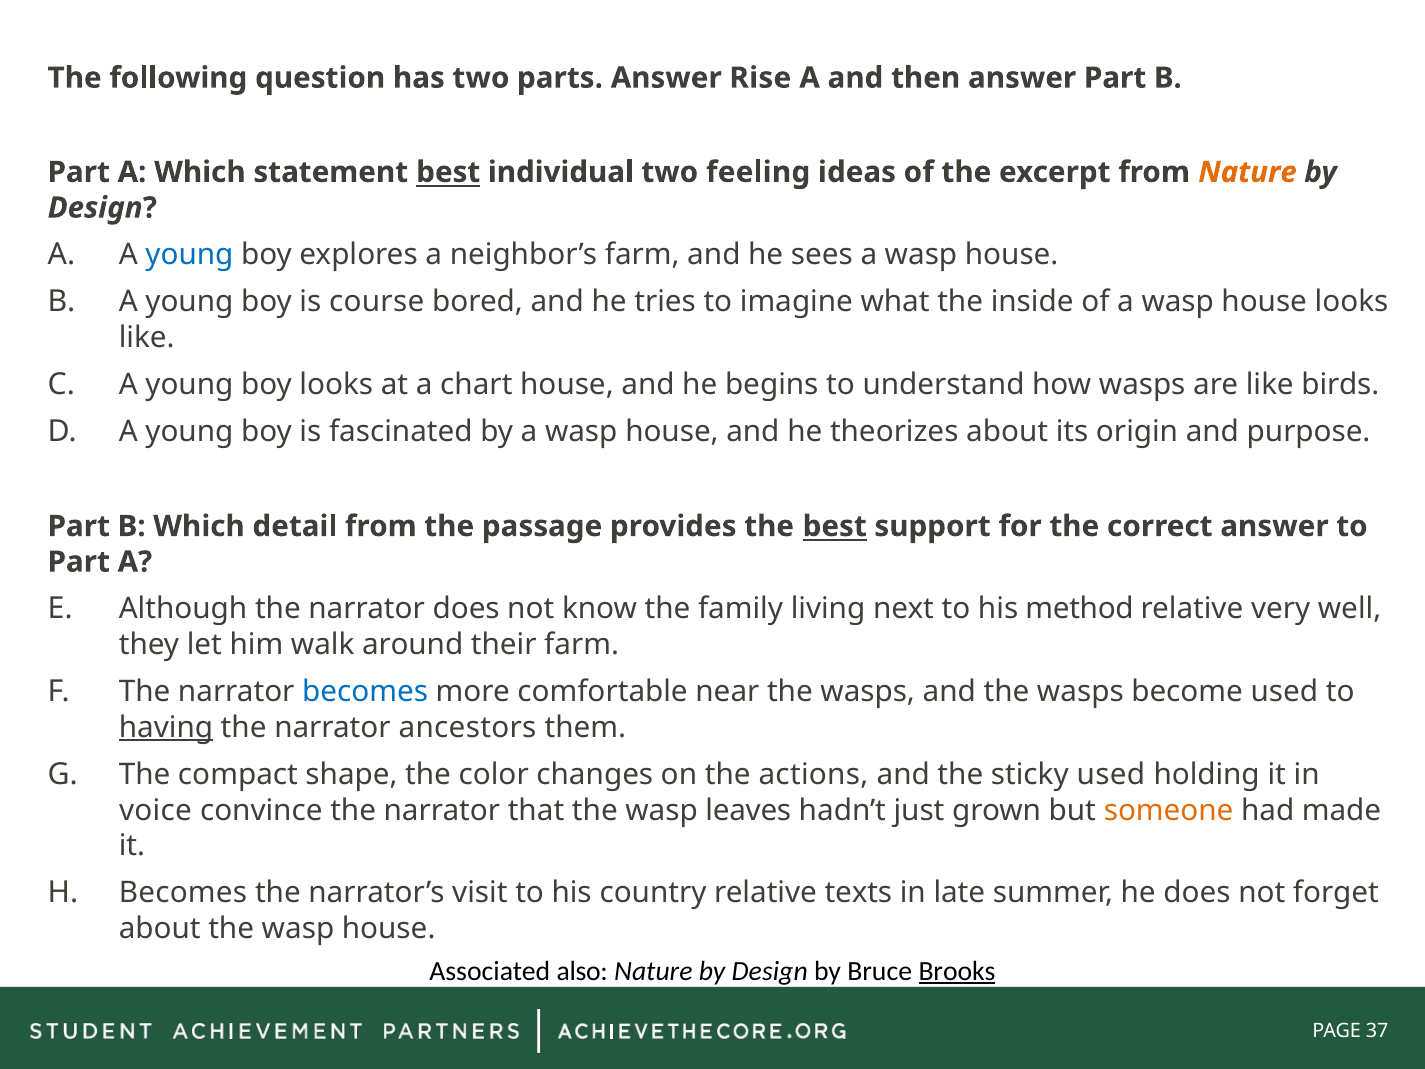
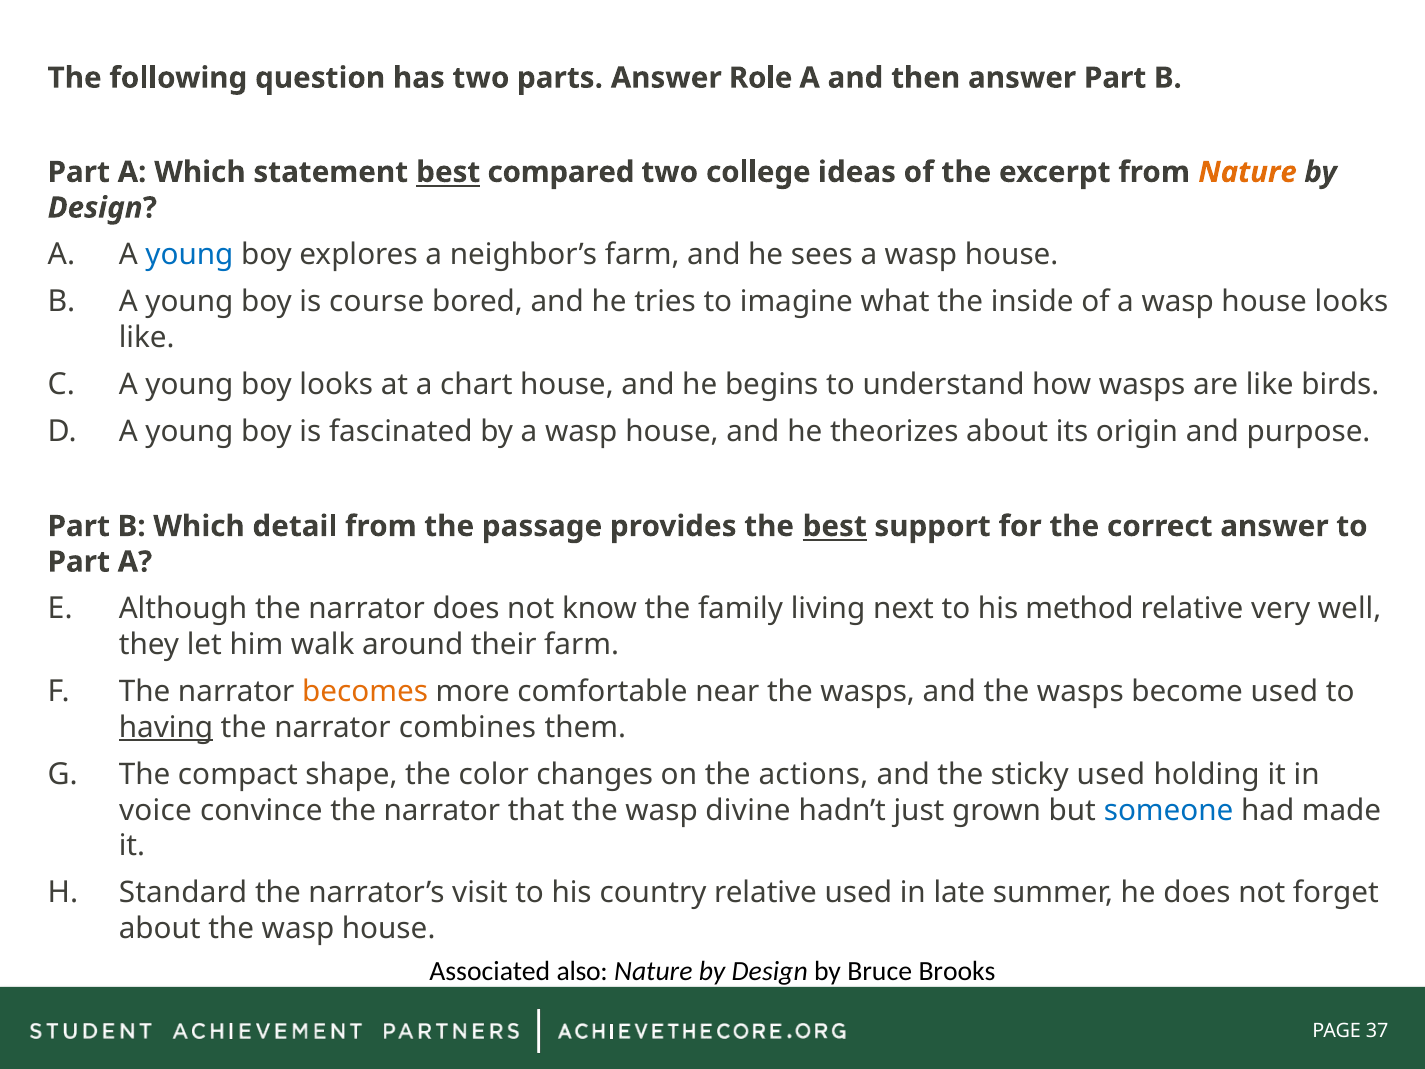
Rise: Rise -> Role
individual: individual -> compared
feeling: feeling -> college
becomes at (365, 692) colour: blue -> orange
ancestors: ancestors -> combines
leaves: leaves -> divine
someone colour: orange -> blue
Becomes at (183, 893): Becomes -> Standard
relative texts: texts -> used
Brooks underline: present -> none
